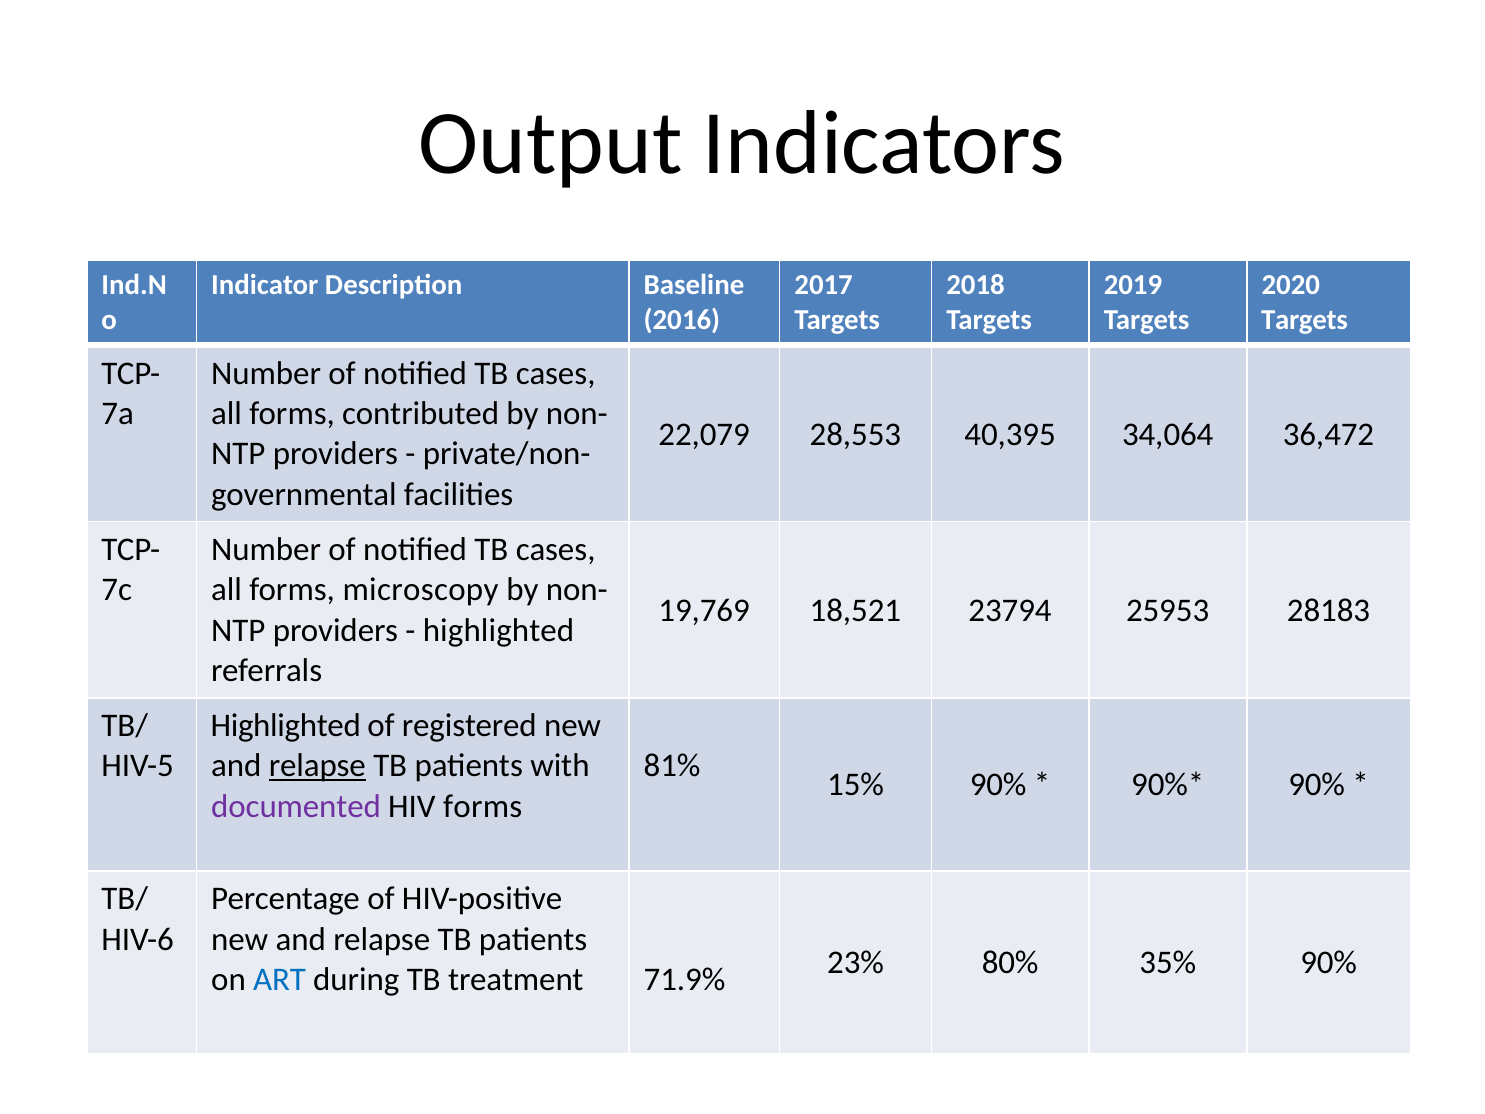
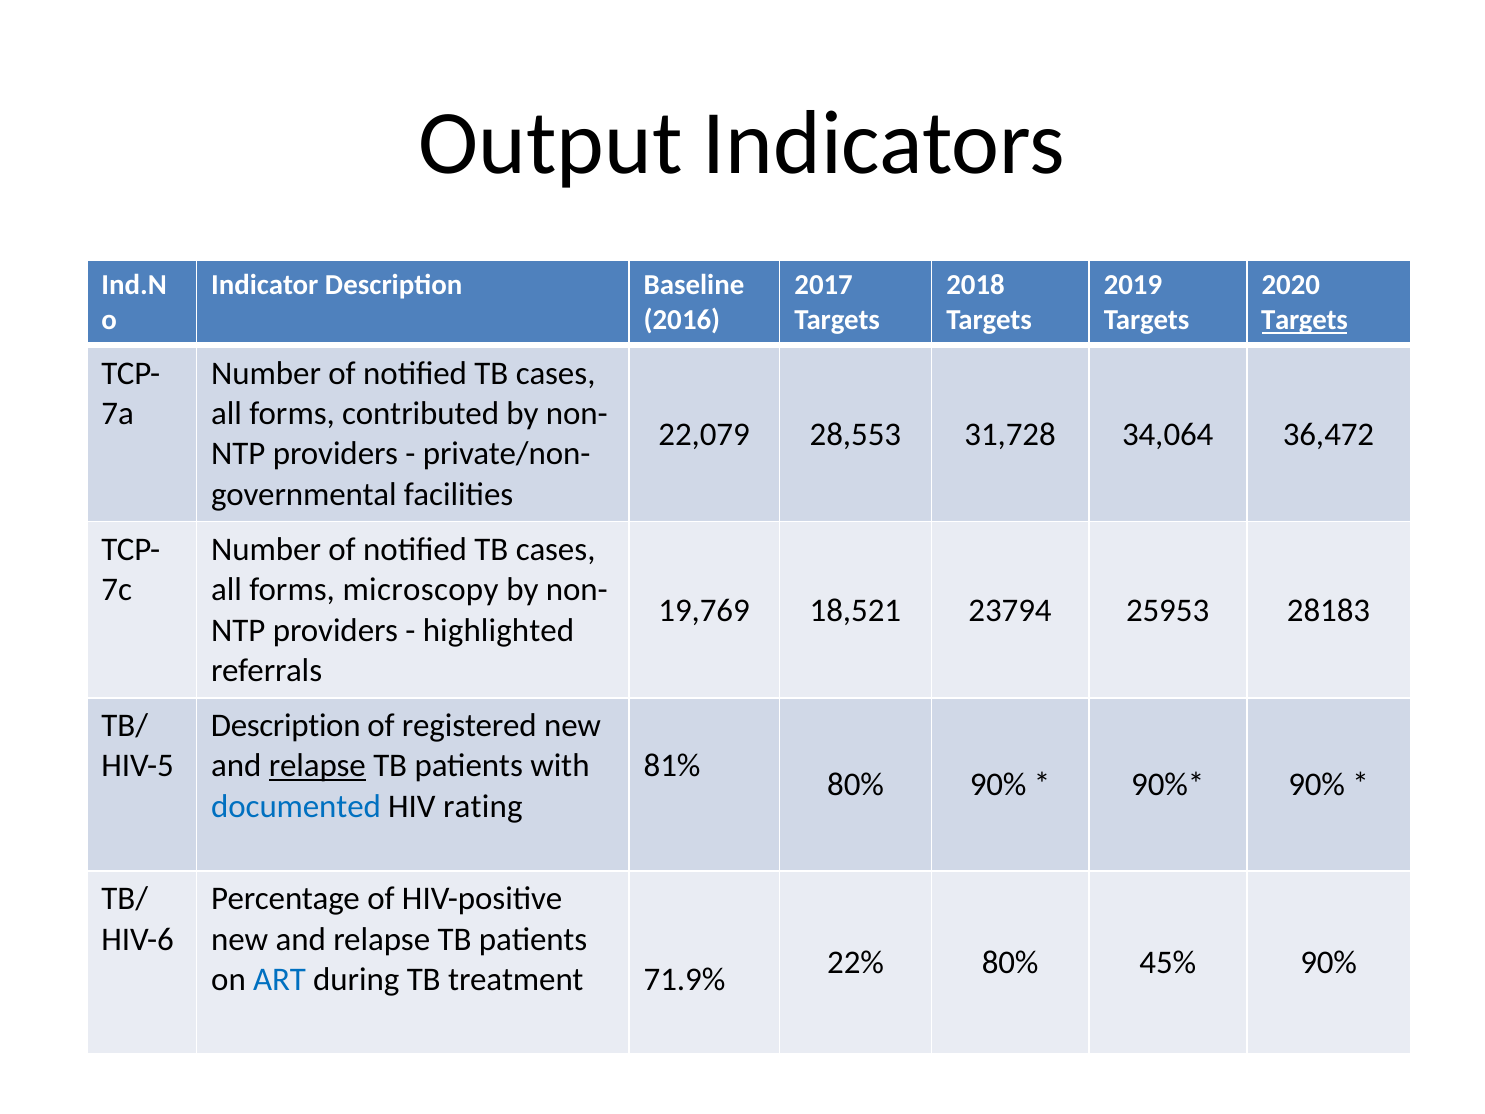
Targets at (1304, 320) underline: none -> present
40,395: 40,395 -> 31,728
Highlighted at (286, 726): Highlighted -> Description
15% at (856, 785): 15% -> 80%
documented colour: purple -> blue
HIV forms: forms -> rating
23%: 23% -> 22%
35%: 35% -> 45%
